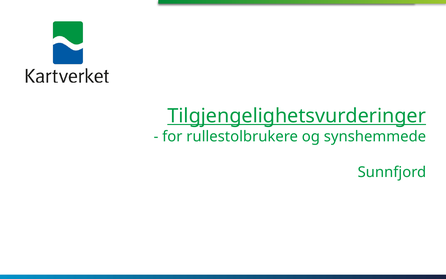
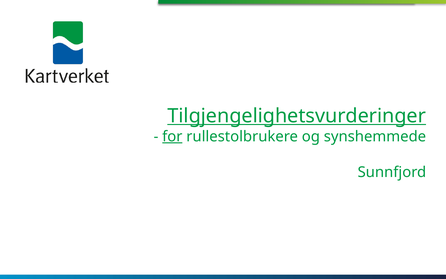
for underline: none -> present
